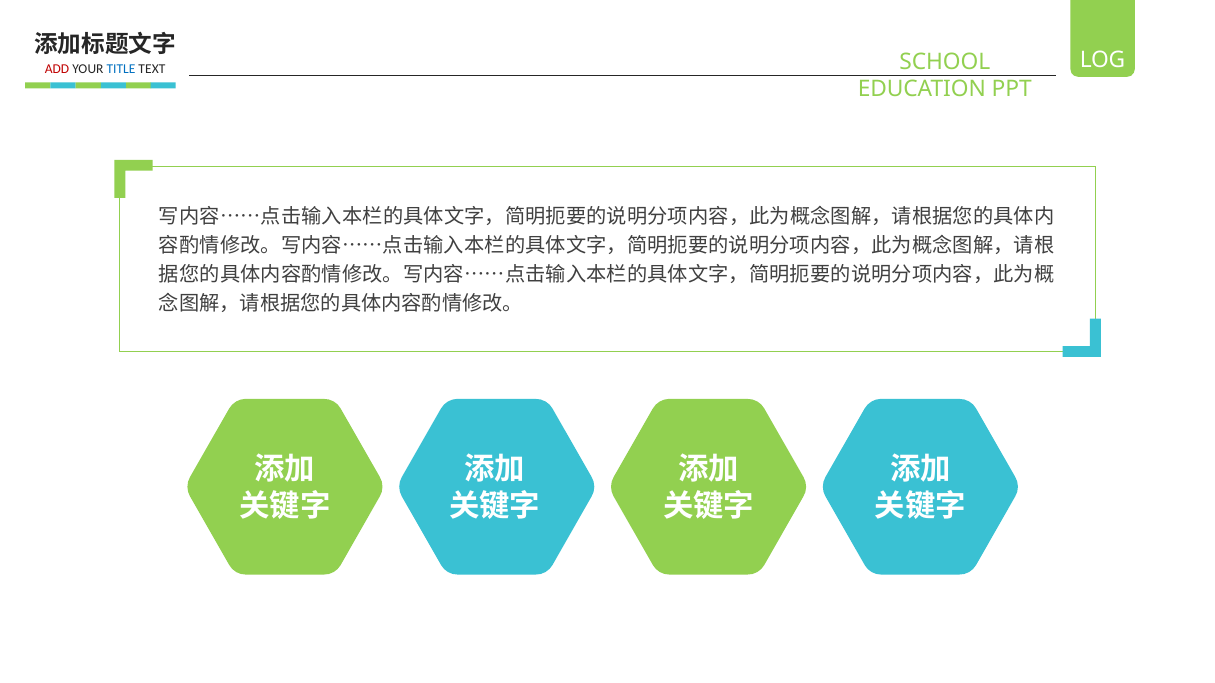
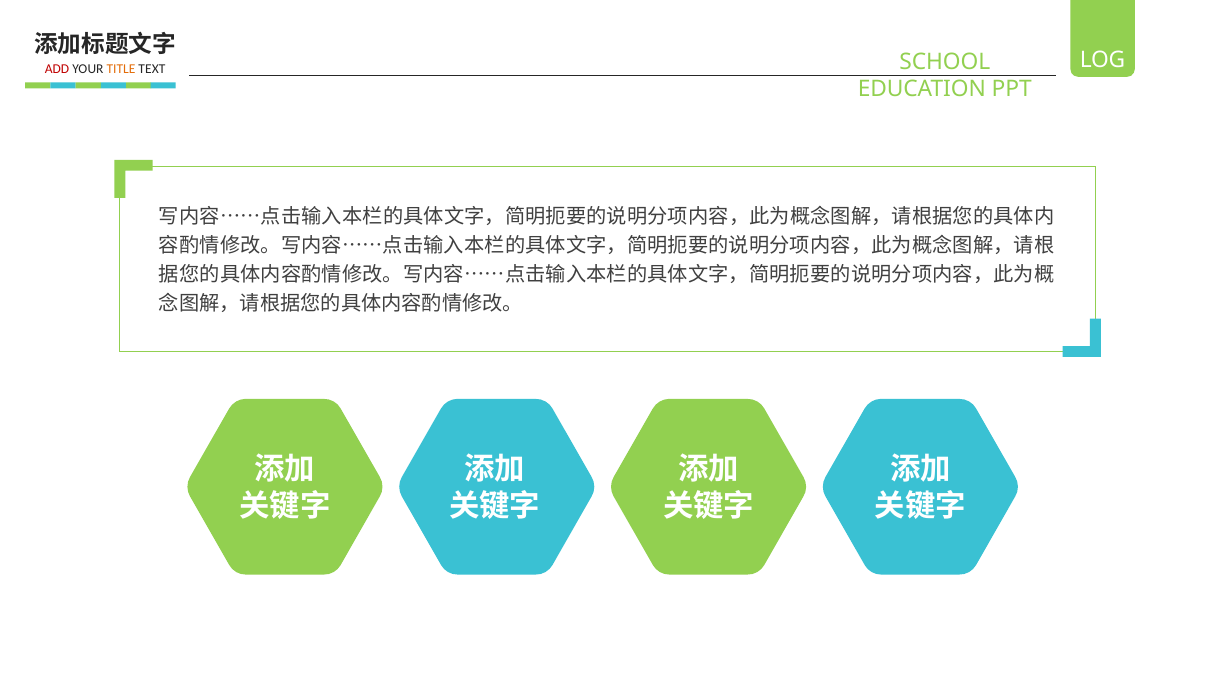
TITLE colour: blue -> orange
